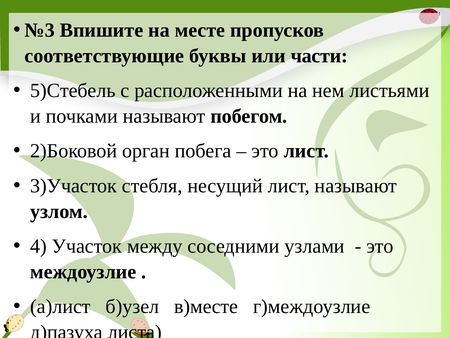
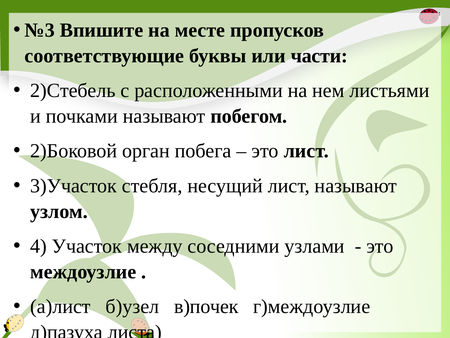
5)Стебель: 5)Стебель -> 2)Стебель
в)месте: в)месте -> в)почек
